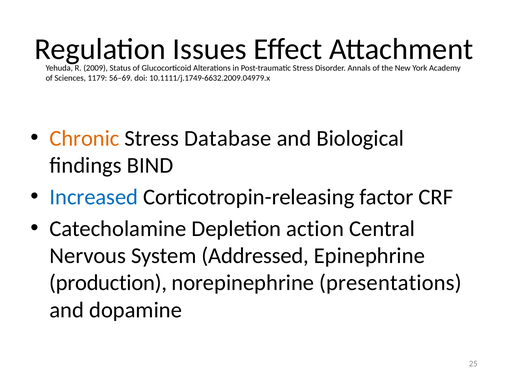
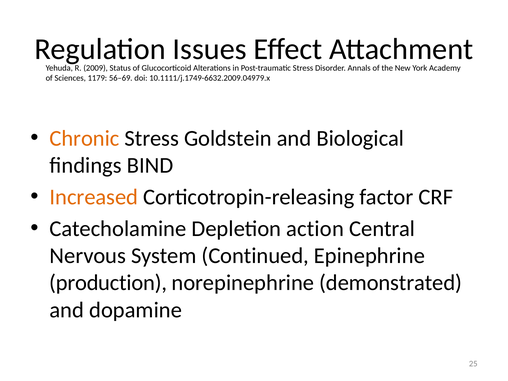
Database: Database -> Goldstein
Increased colour: blue -> orange
Addressed: Addressed -> Continued
presentations: presentations -> demonstrated
